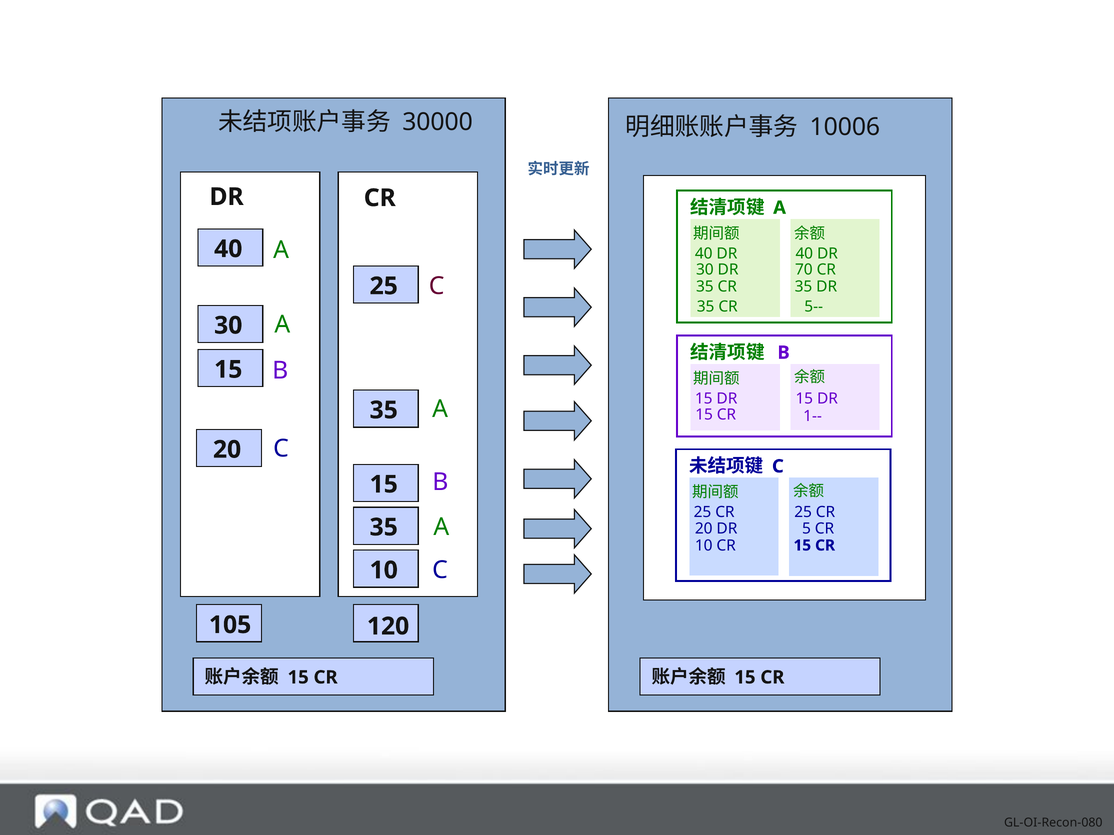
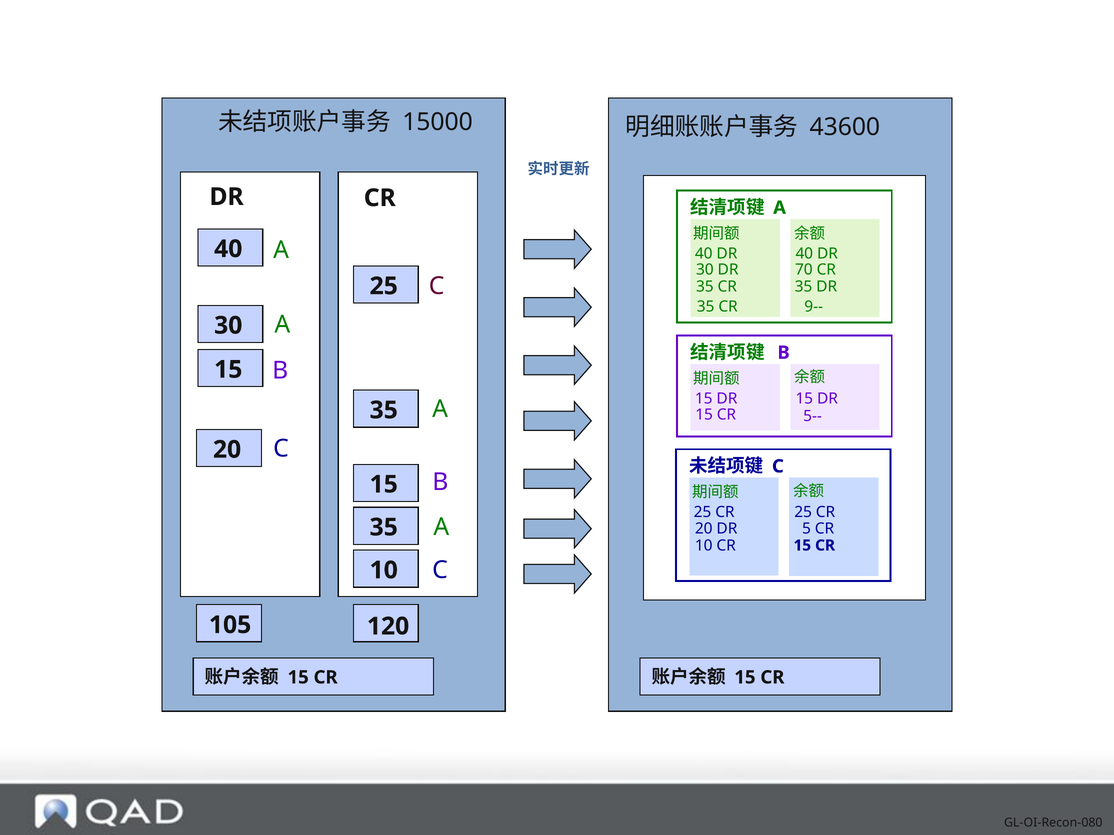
30000: 30000 -> 15000
10006: 10006 -> 43600
5--: 5-- -> 9--
1--: 1-- -> 5--
